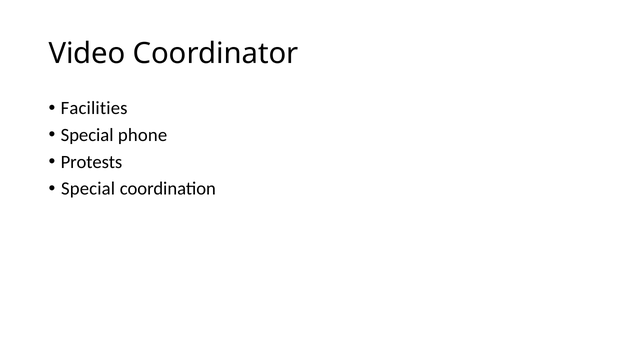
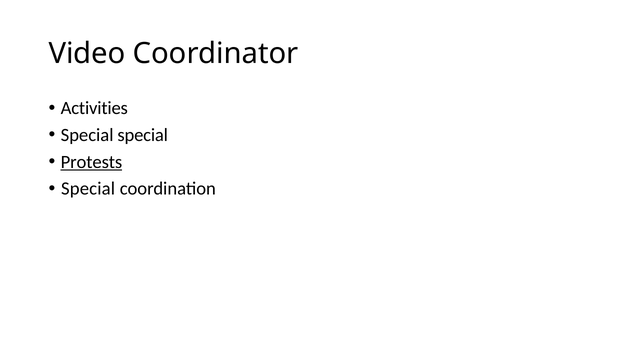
Facilities: Facilities -> Activities
Special phone: phone -> special
Protests underline: none -> present
